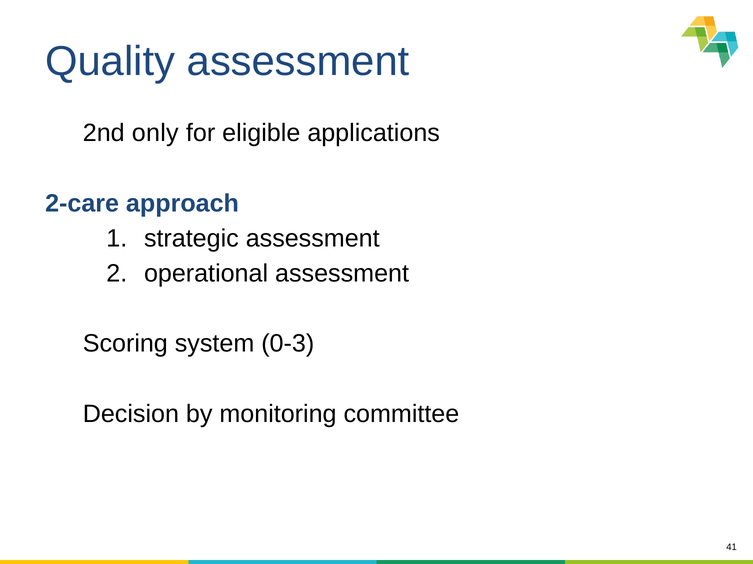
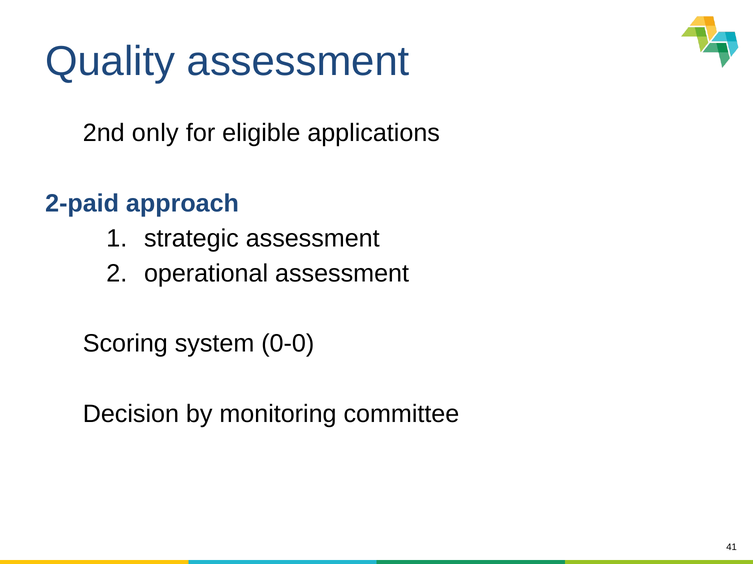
2-care: 2-care -> 2-paid
0-3: 0-3 -> 0-0
